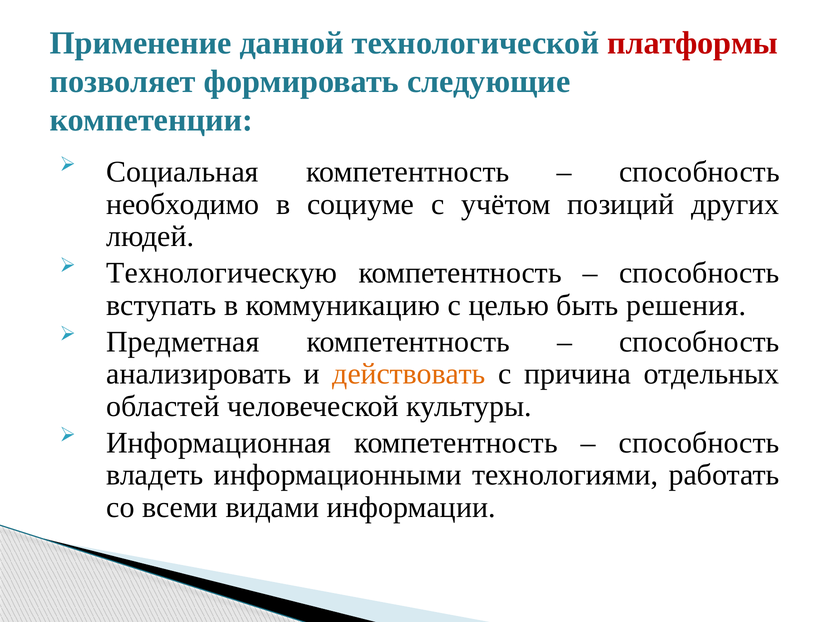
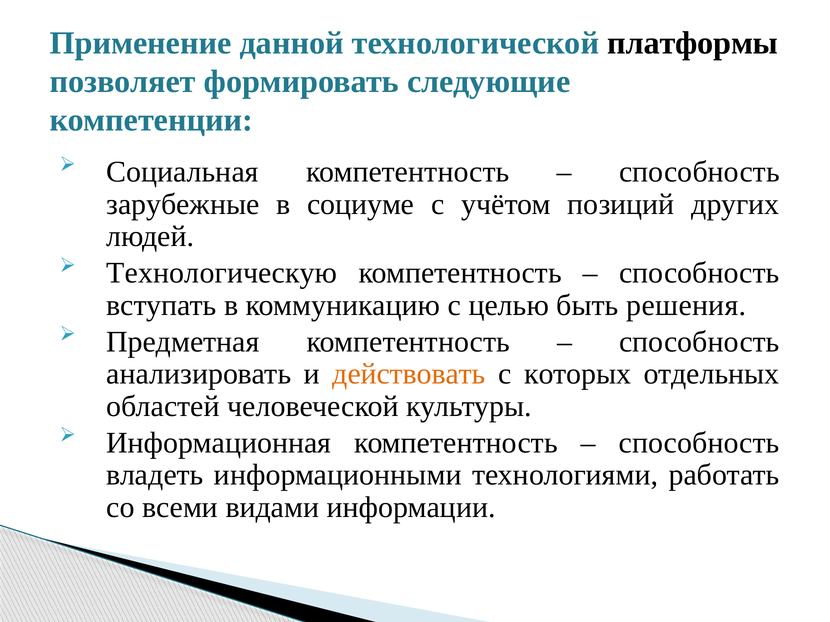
платформы colour: red -> black
необходимо: необходимо -> зарубежные
причина: причина -> которых
